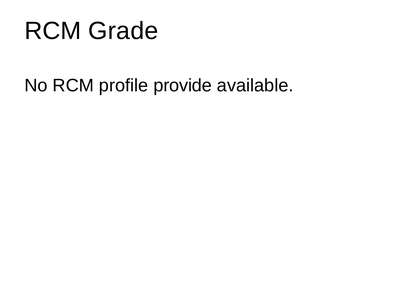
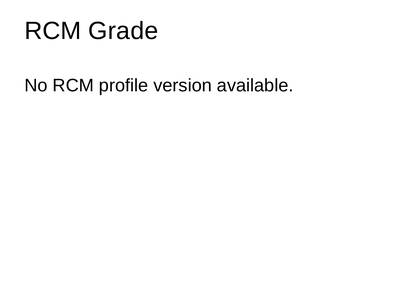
provide: provide -> version
